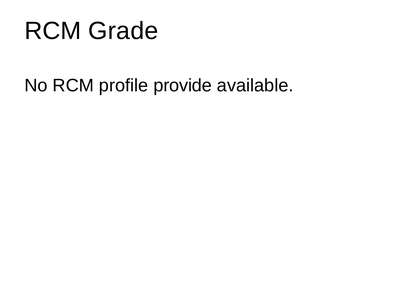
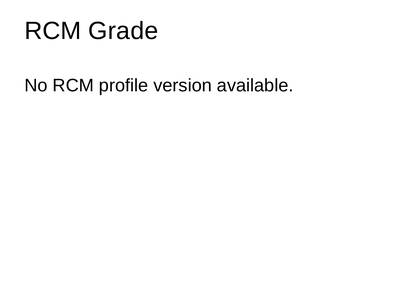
provide: provide -> version
